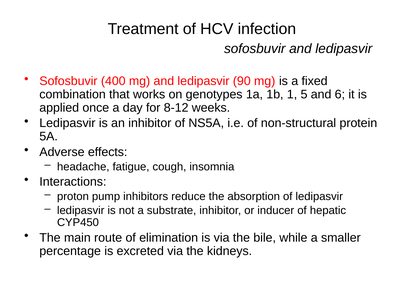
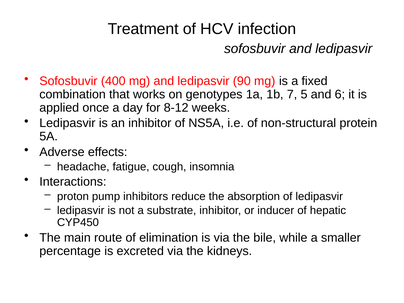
1: 1 -> 7
